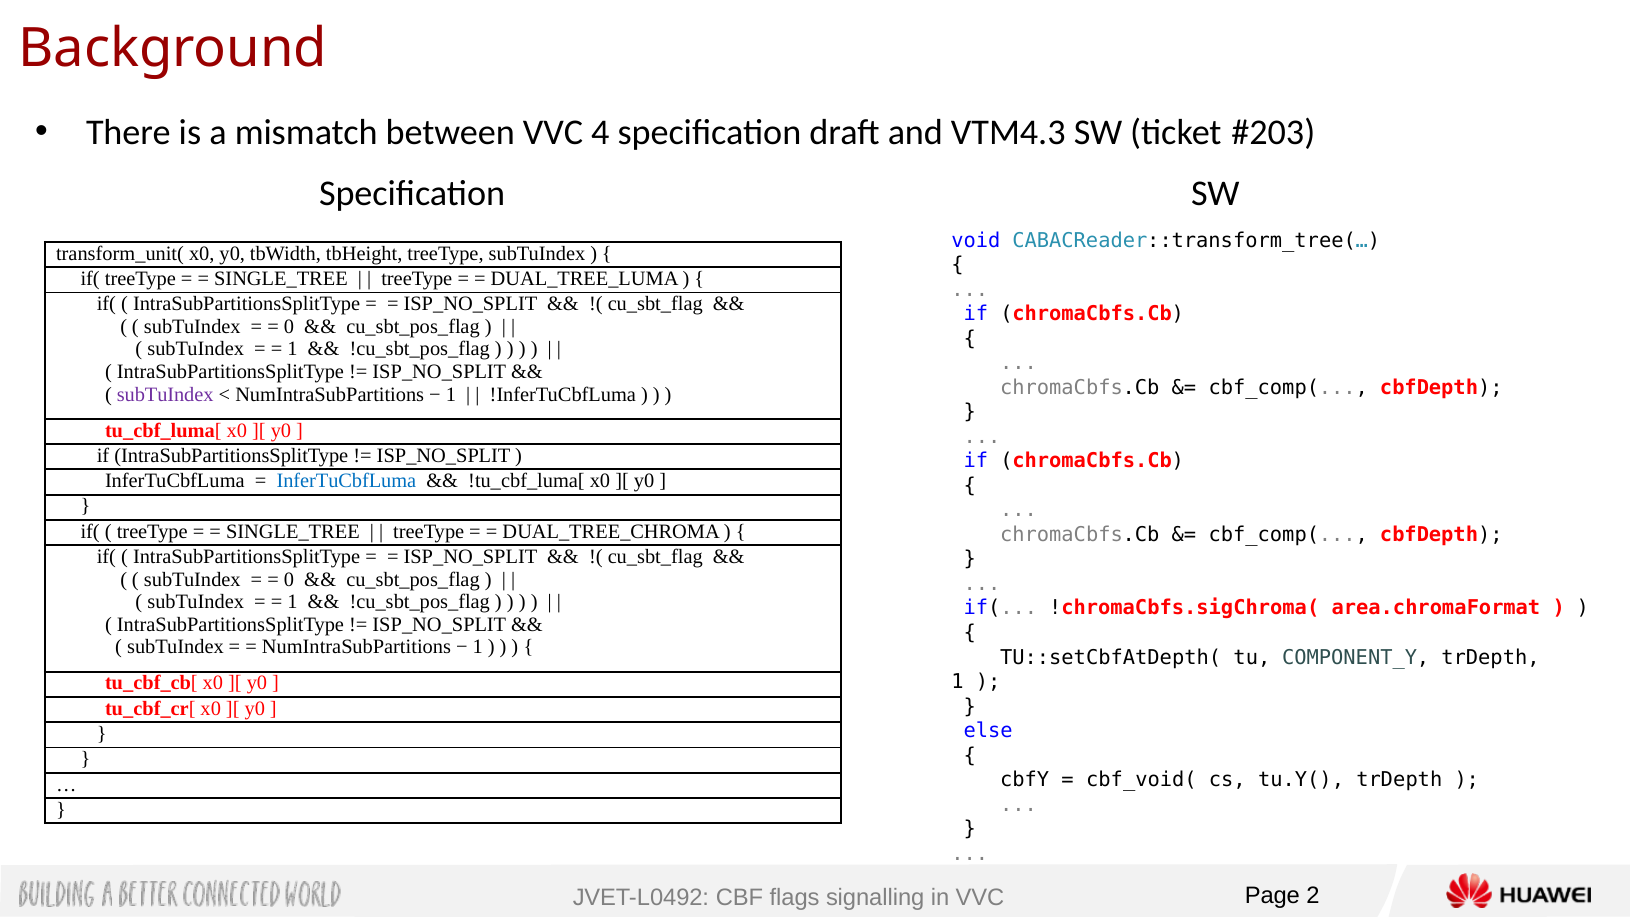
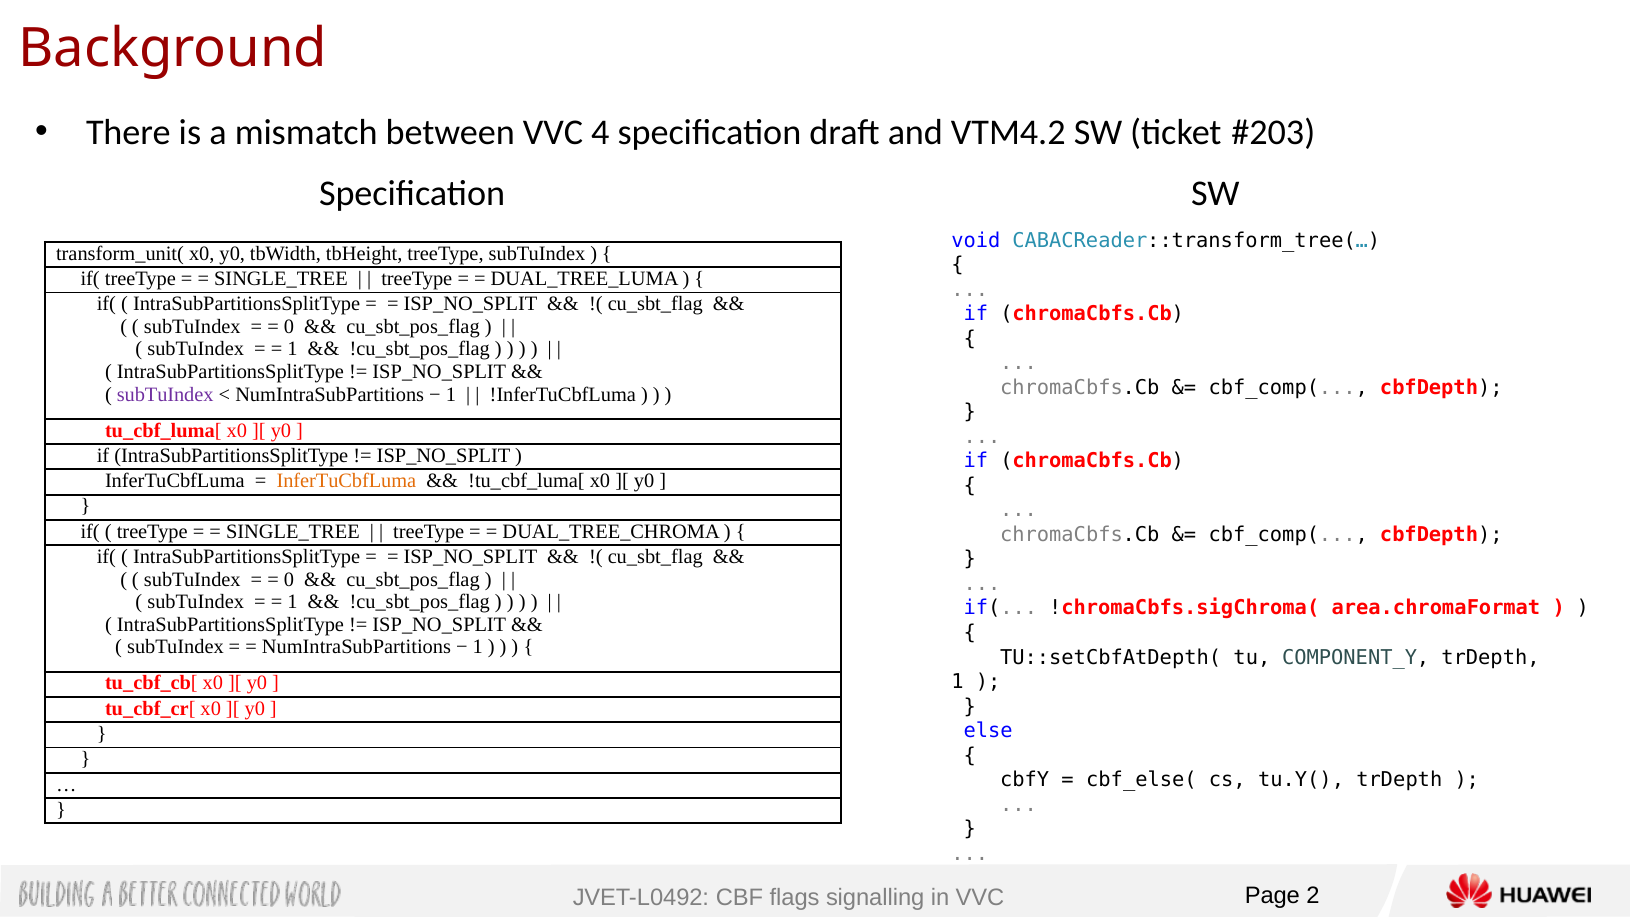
VTM4.3: VTM4.3 -> VTM4.2
InferTuCbfLuma at (346, 481) colour: blue -> orange
cbf_void(: cbf_void( -> cbf_else(
